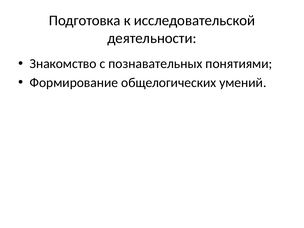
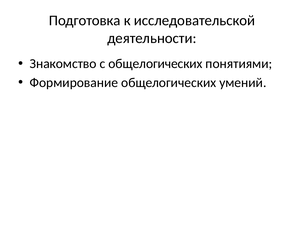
с познавательных: познавательных -> общелогических
